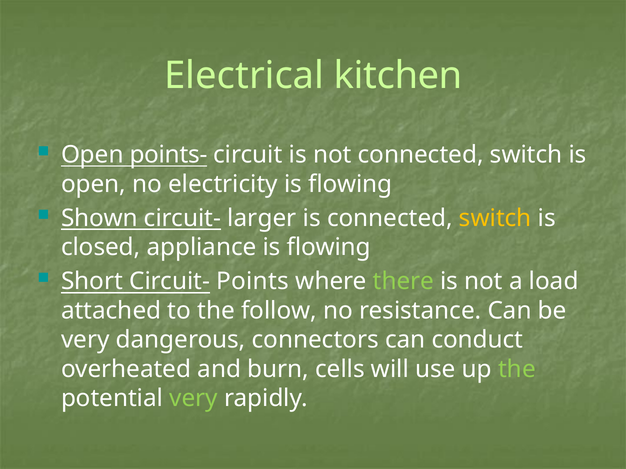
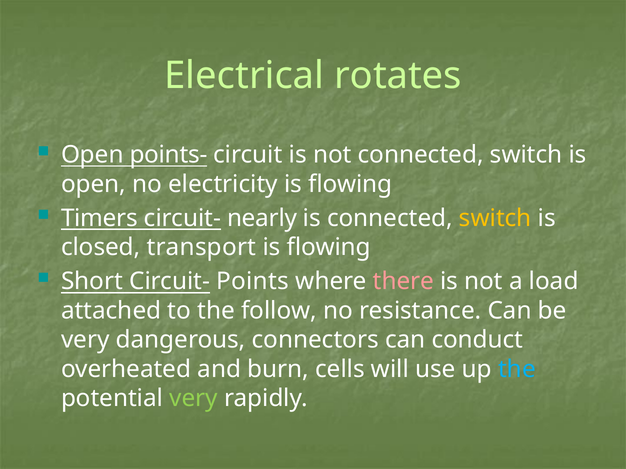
kitchen: kitchen -> rotates
Shown: Shown -> Timers
larger: larger -> nearly
appliance: appliance -> transport
there colour: light green -> pink
the at (517, 369) colour: light green -> light blue
